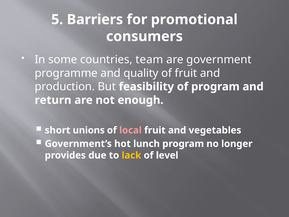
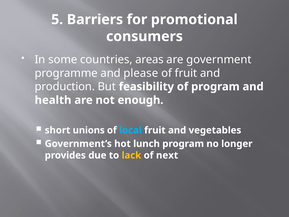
team: team -> areas
quality: quality -> please
return: return -> health
local colour: pink -> light blue
level: level -> next
